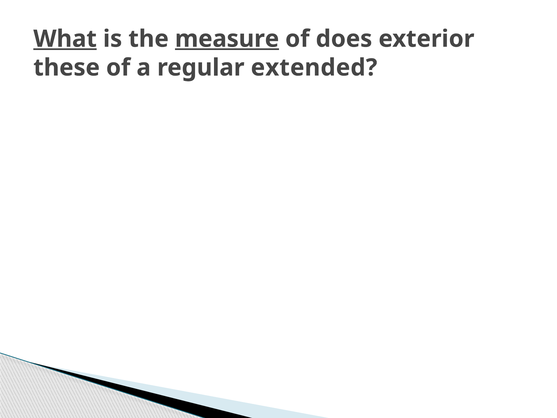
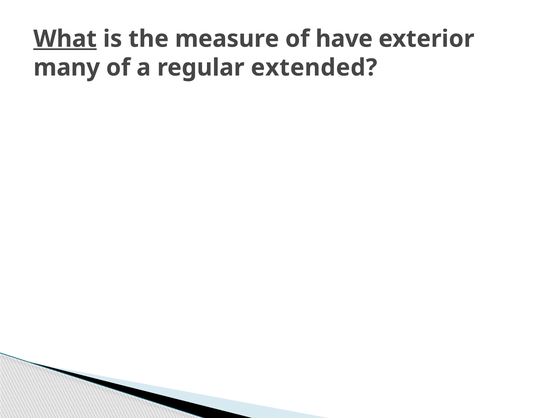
measure underline: present -> none
does: does -> have
these: these -> many
